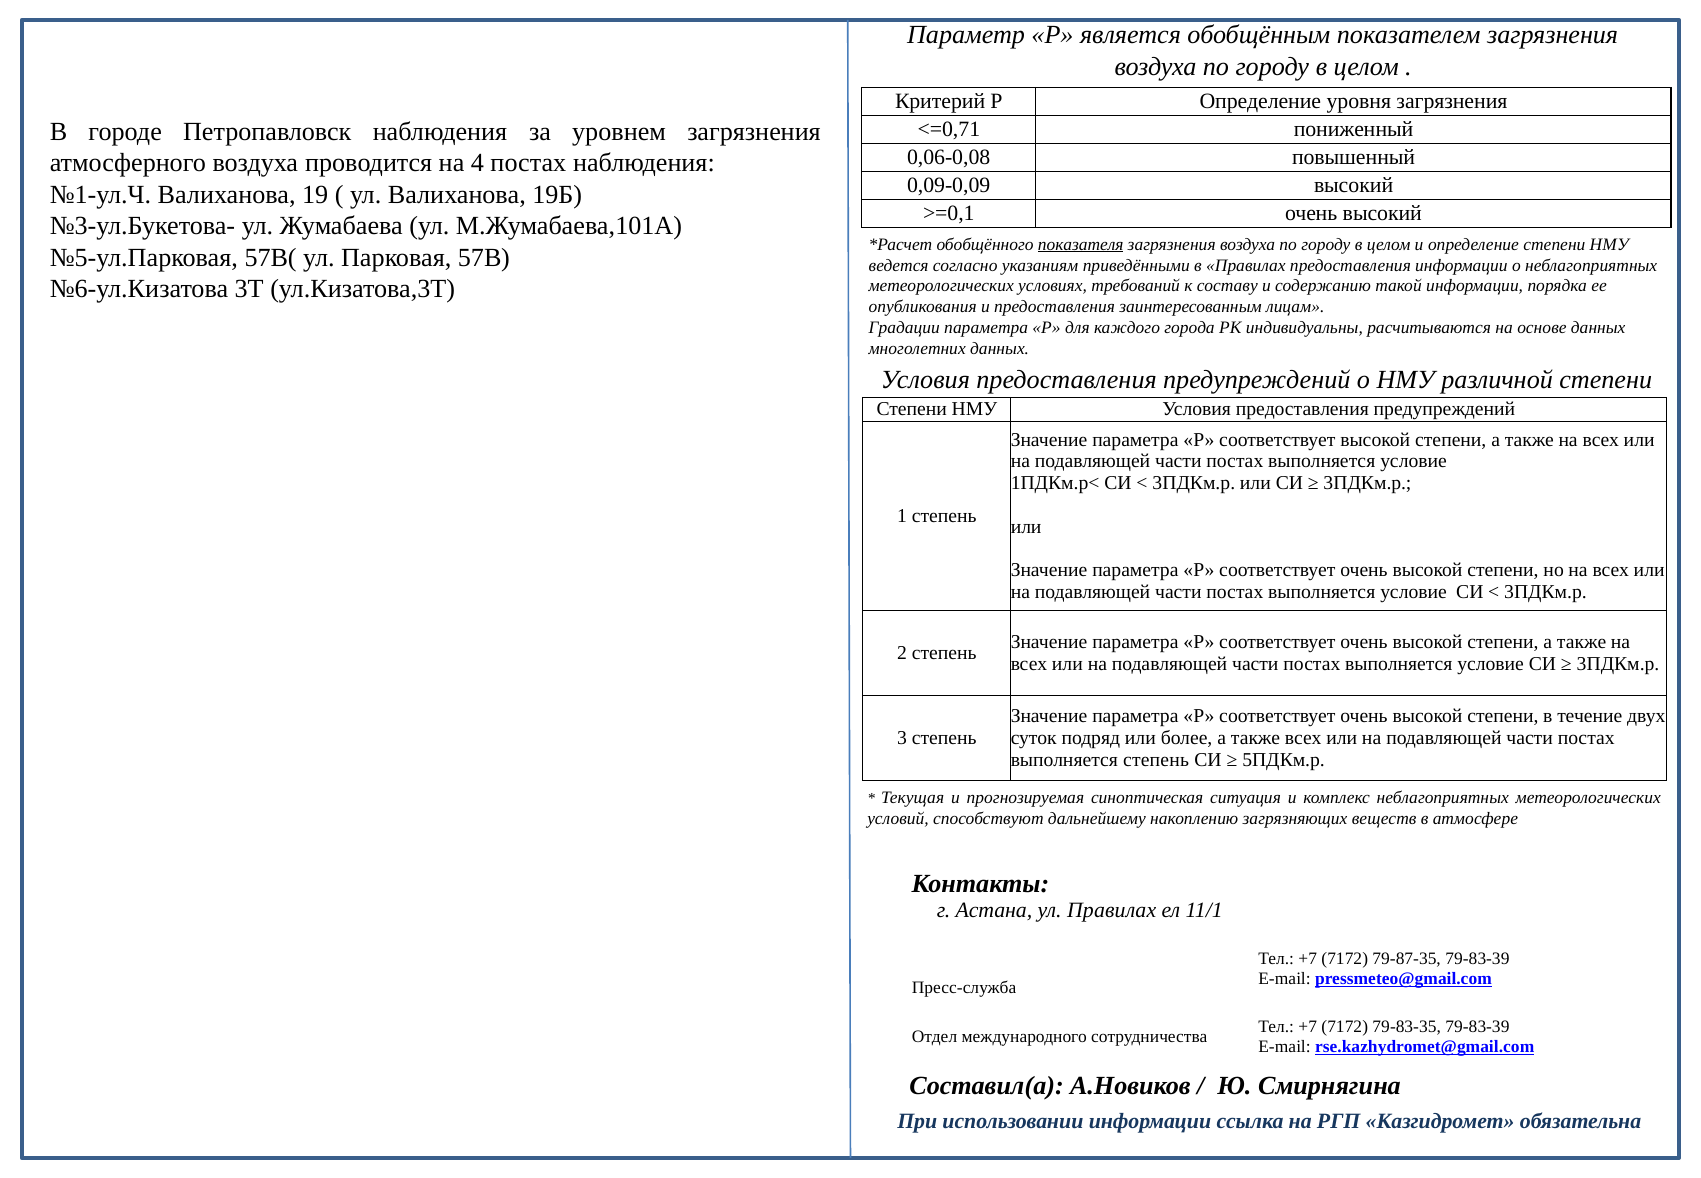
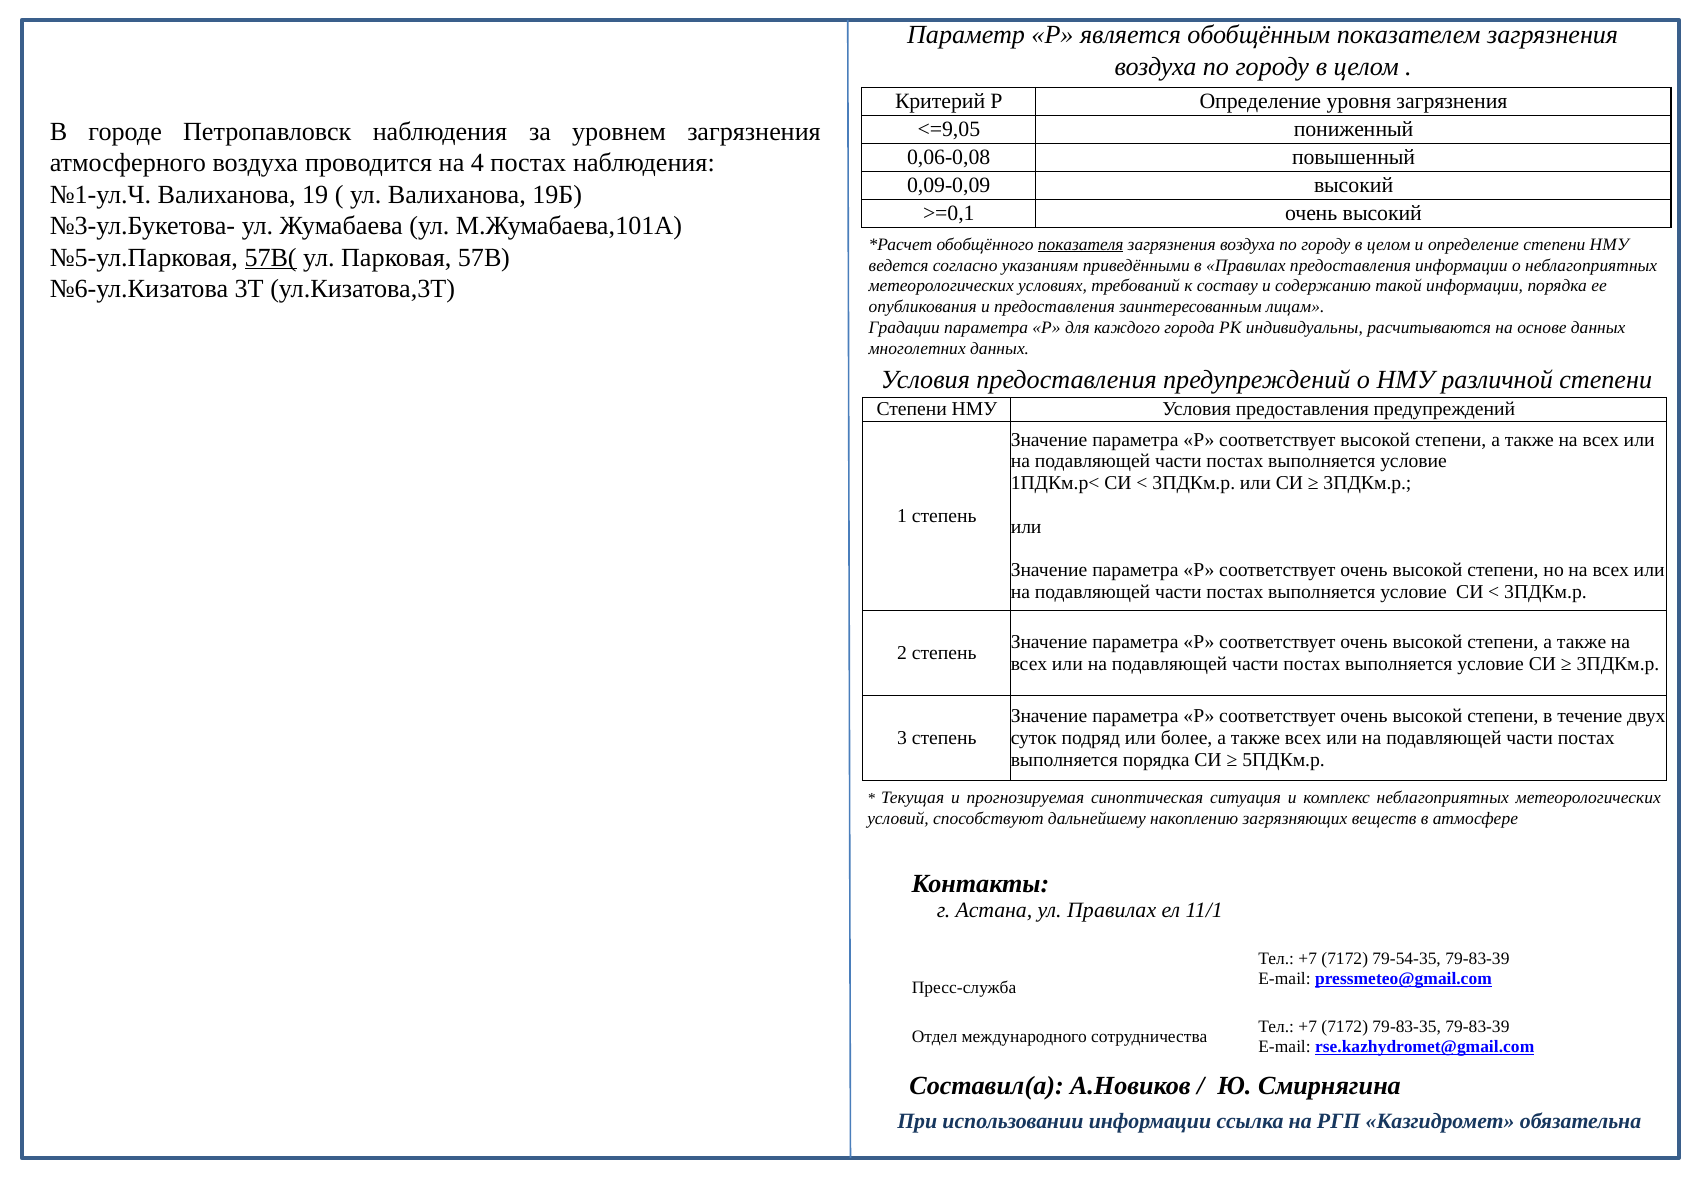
<=0,71: <=0,71 -> <=9,05
57В( underline: none -> present
выполняется степень: степень -> порядка
79-87-35: 79-87-35 -> 79-54-35
